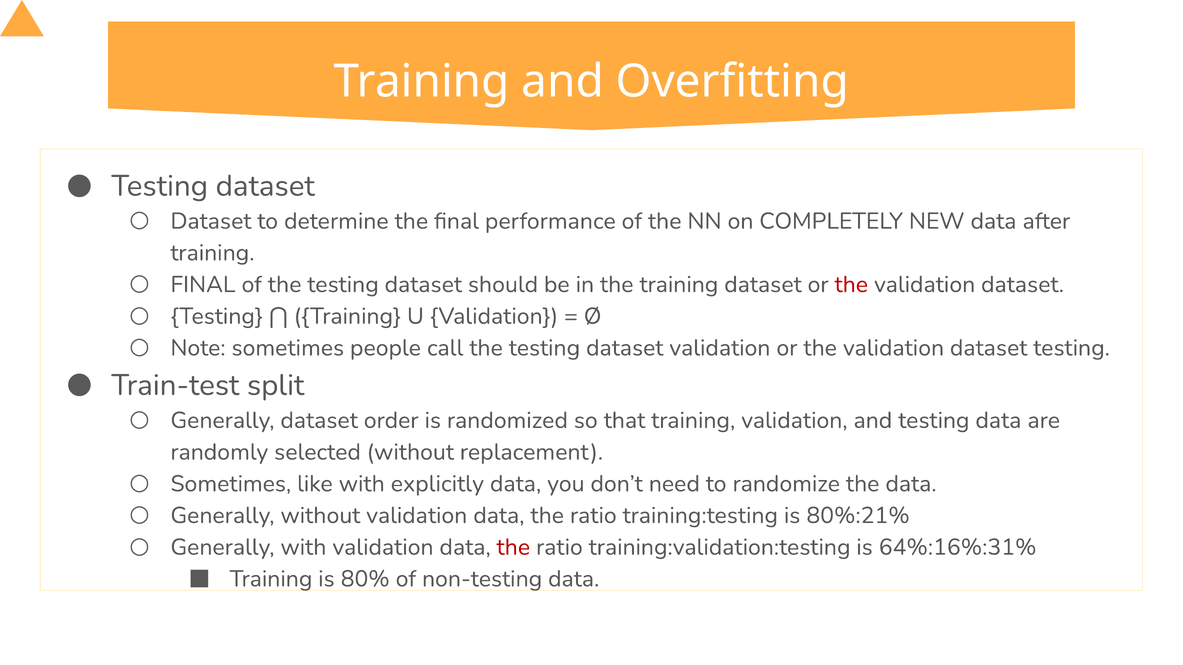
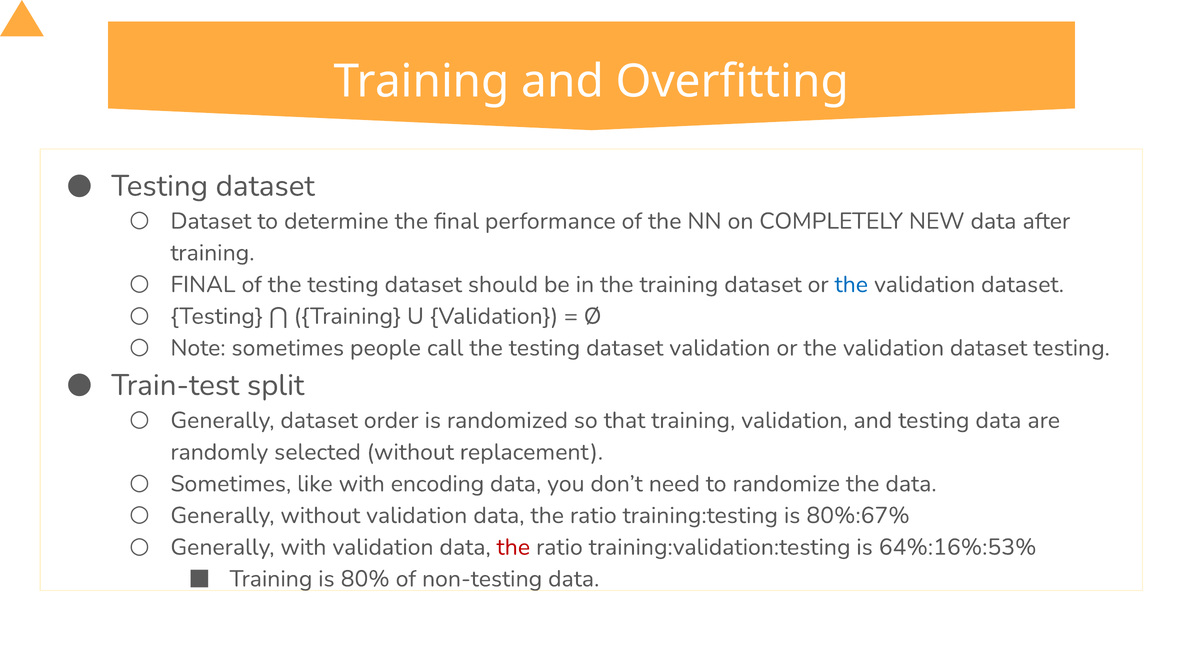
the at (851, 285) colour: red -> blue
explicitly: explicitly -> encoding
80%:21%: 80%:21% -> 80%:67%
64%:16%:31%: 64%:16%:31% -> 64%:16%:53%
